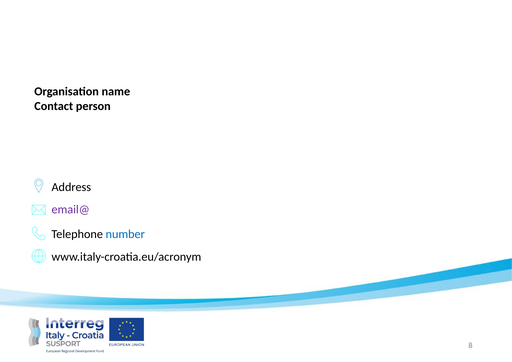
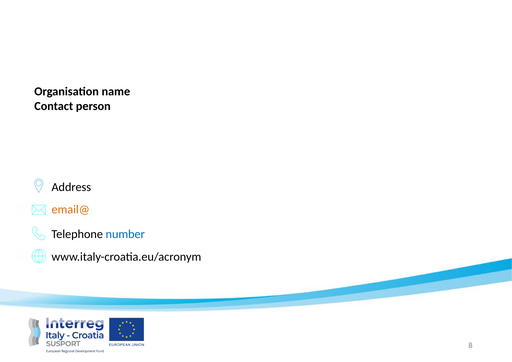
email@ colour: purple -> orange
